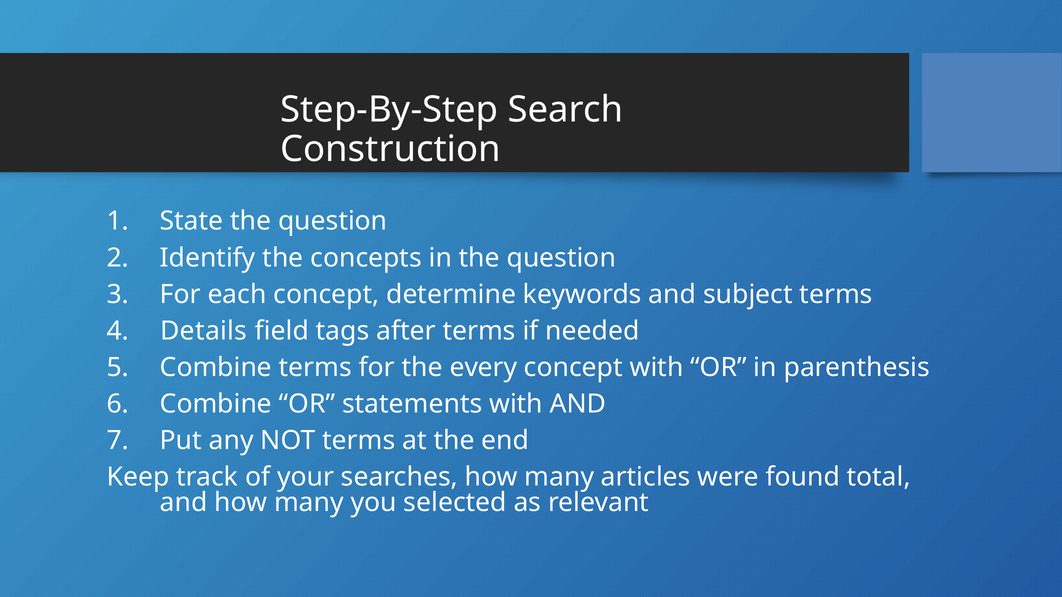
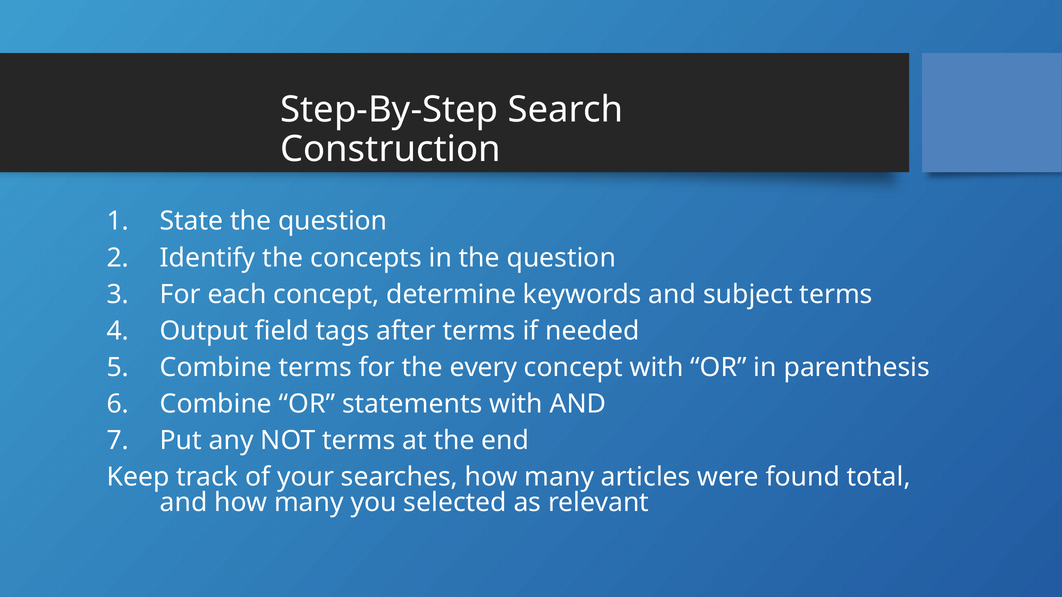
Details: Details -> Output
